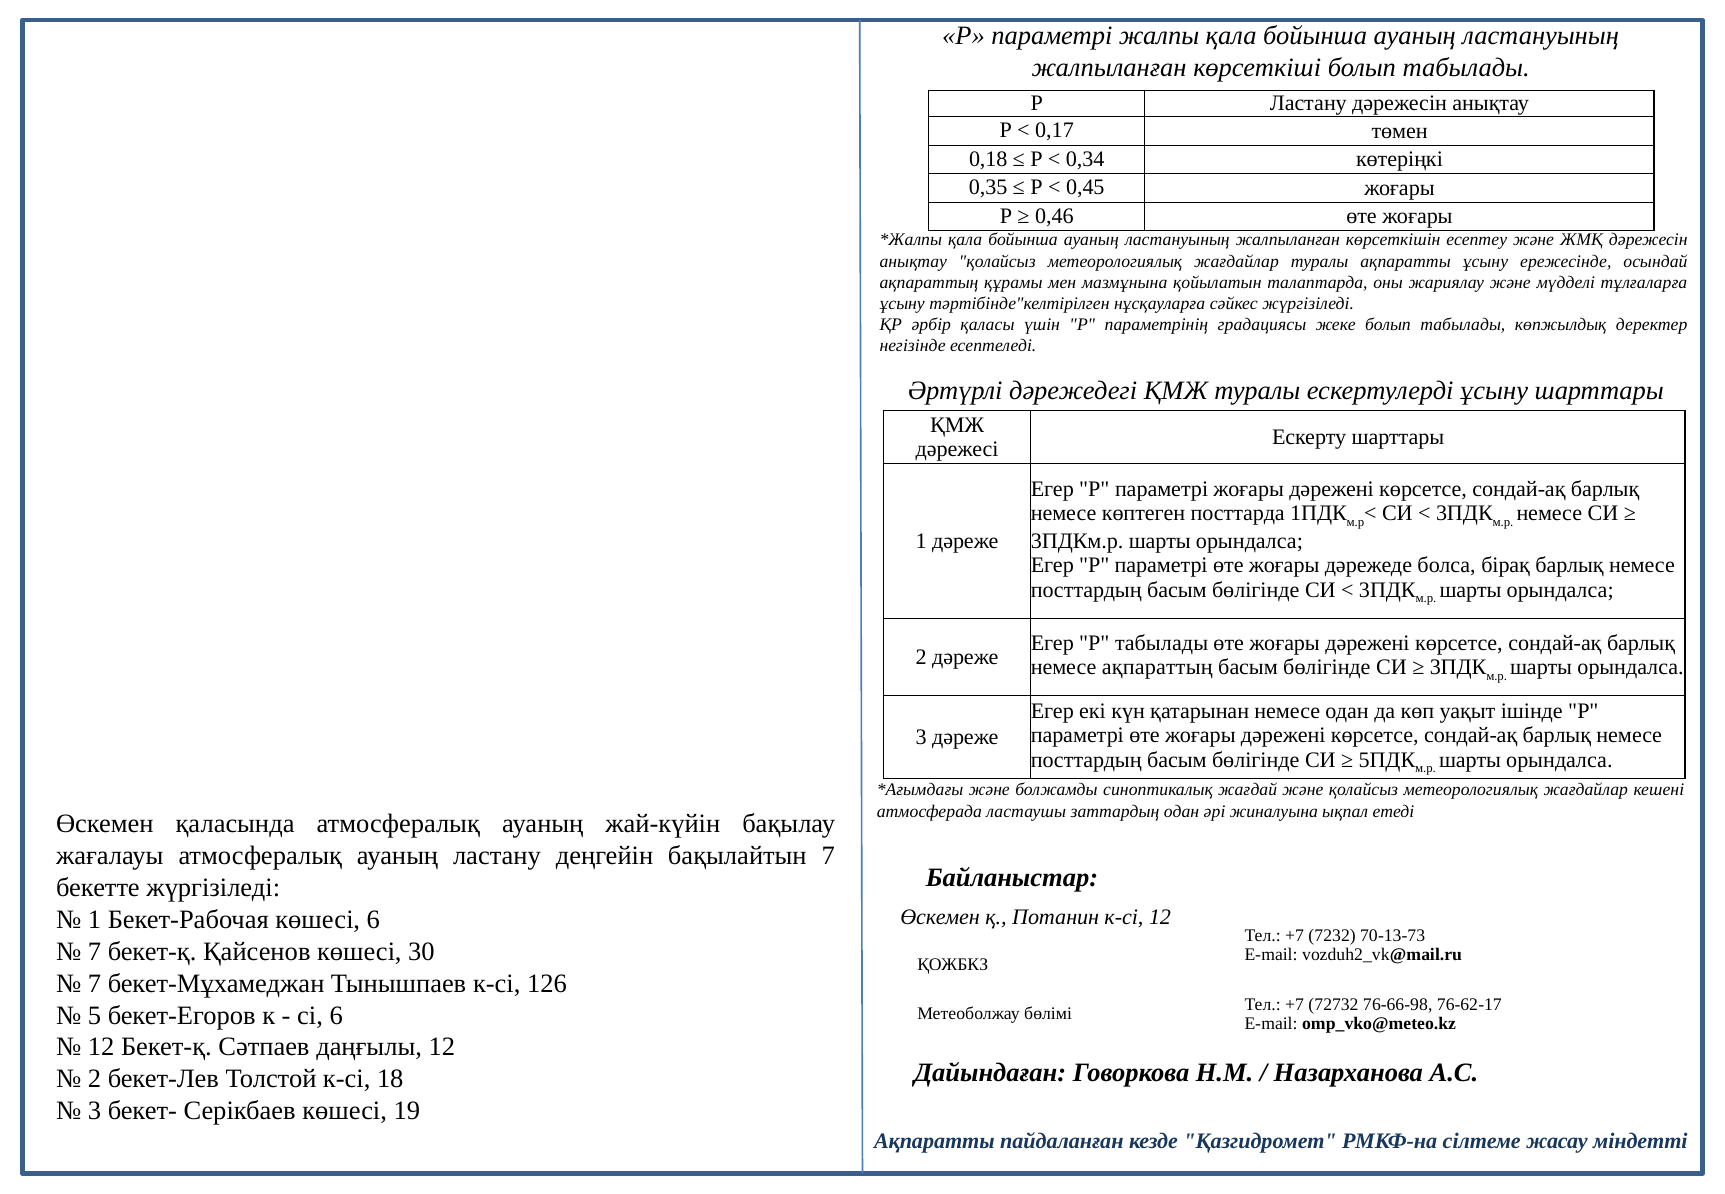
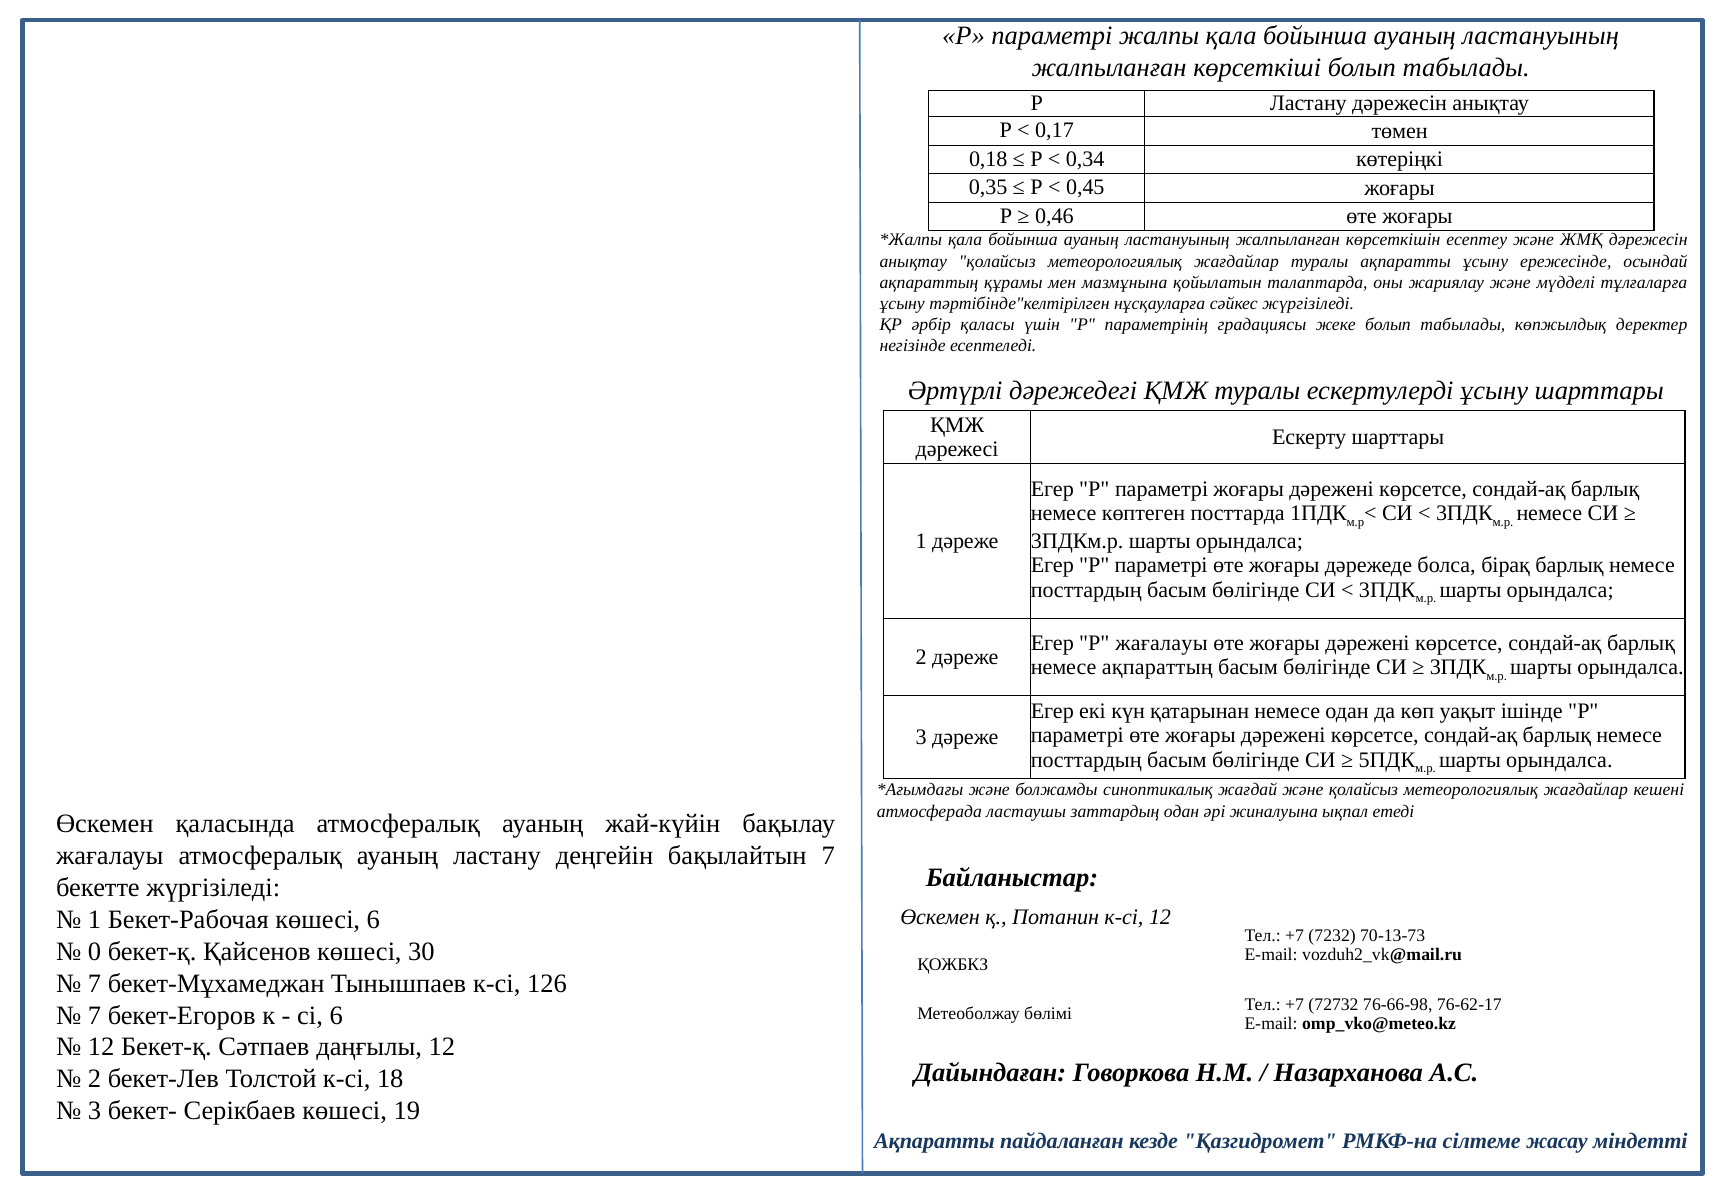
Р табылады: табылады -> жағалауы
7 at (95, 952): 7 -> 0
5 at (95, 1015): 5 -> 7
